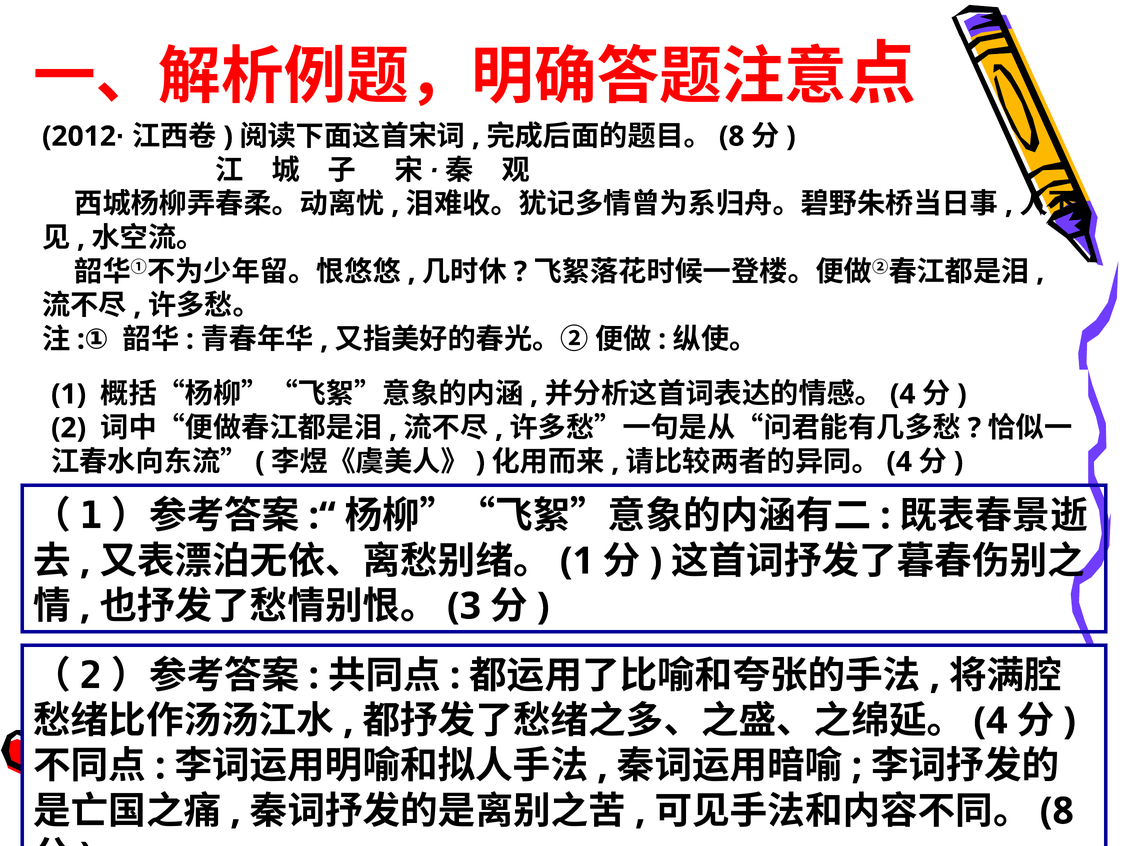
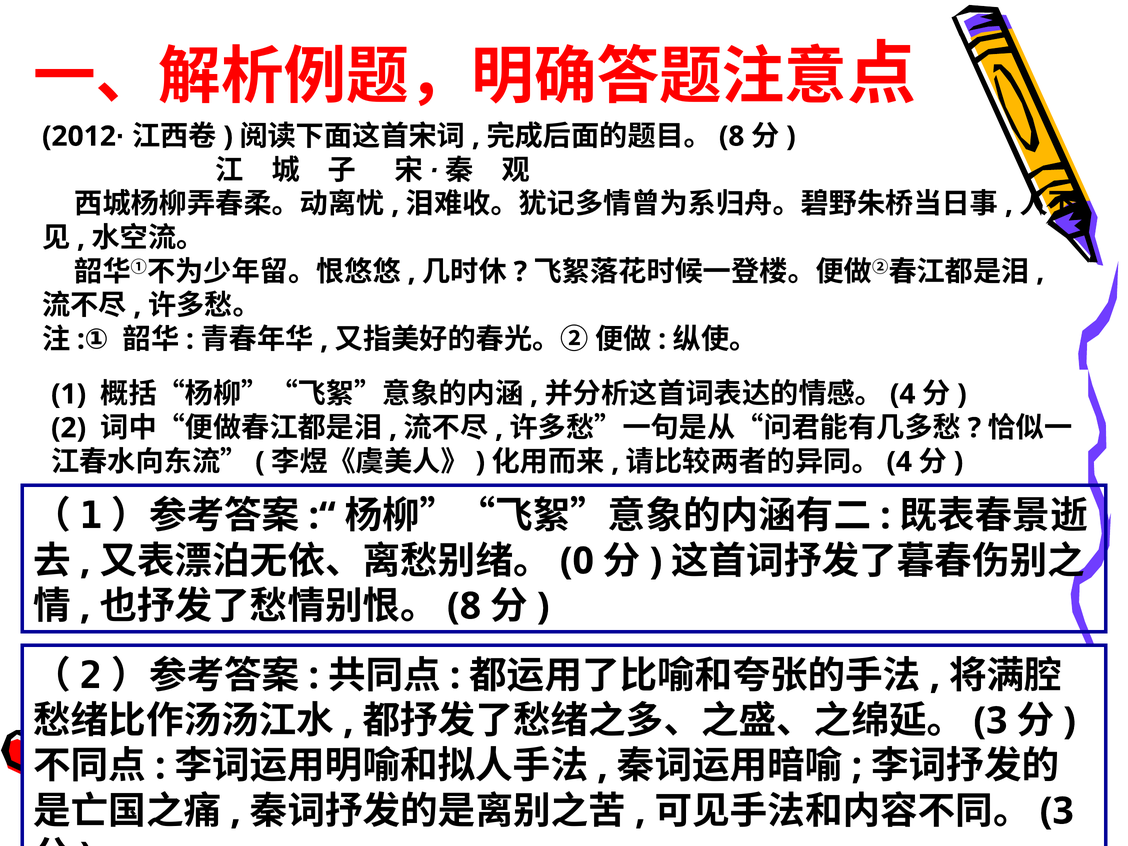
1 at (577, 561): 1 -> 0
3 at (464, 606): 3 -> 8
4 at (990, 721): 4 -> 3
8 at (1057, 811): 8 -> 3
